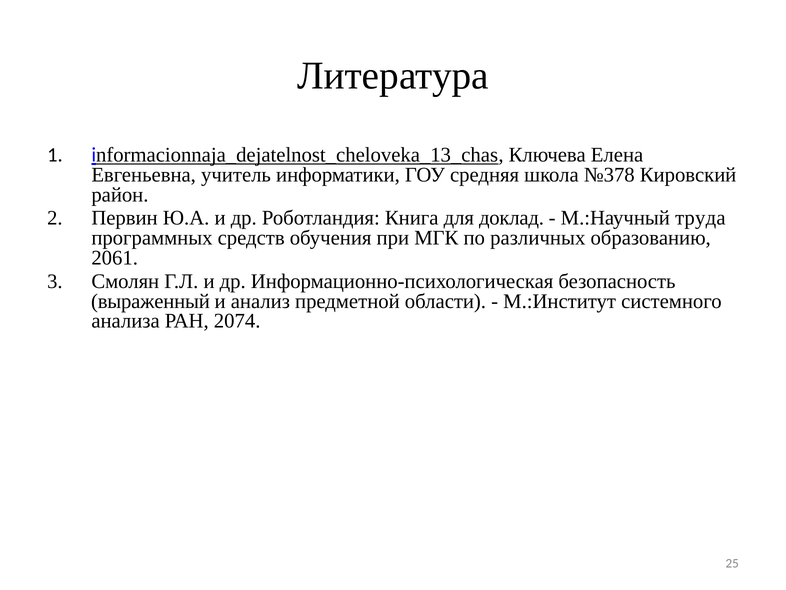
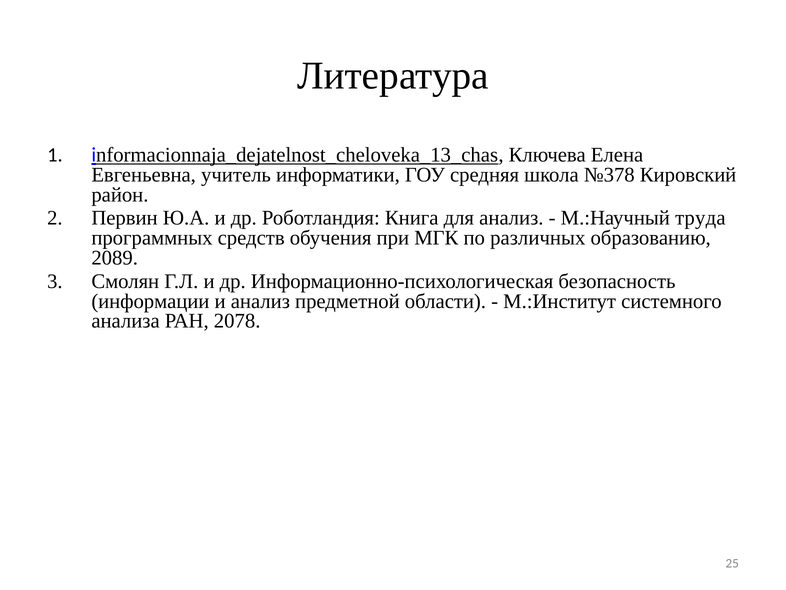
для доклад: доклад -> анализ
2061: 2061 -> 2089
выраженный: выраженный -> информации
2074: 2074 -> 2078
